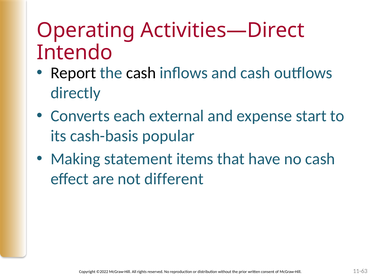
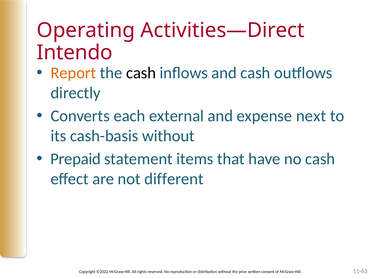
Report colour: black -> orange
start: start -> next
cash-basis popular: popular -> without
Making: Making -> Prepaid
